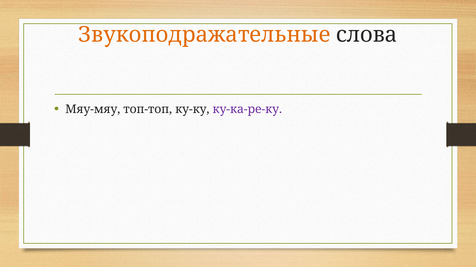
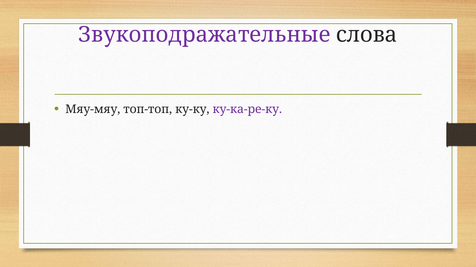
Звукоподражательные colour: orange -> purple
